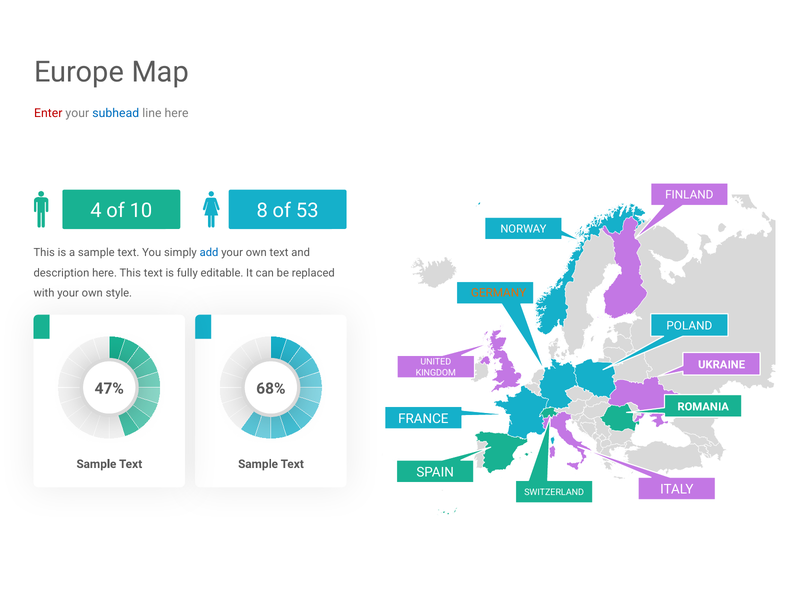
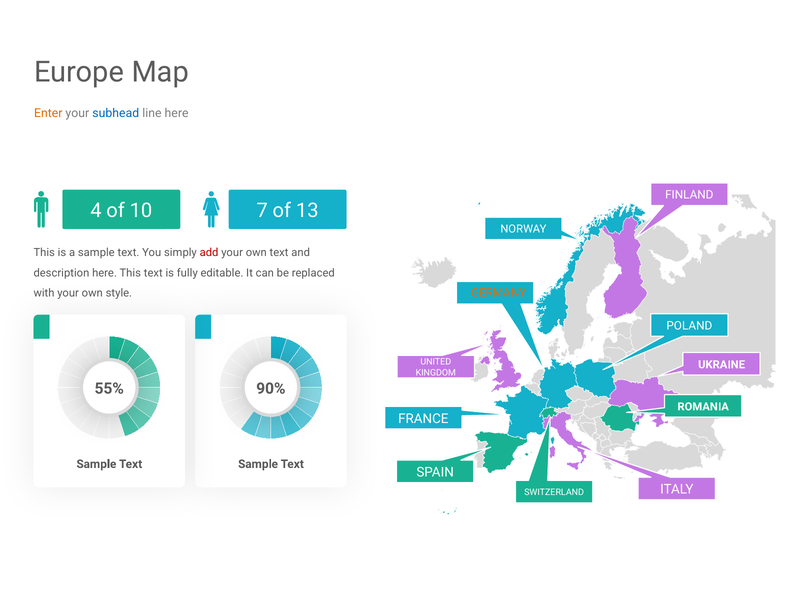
Enter colour: red -> orange
8: 8 -> 7
53: 53 -> 13
add colour: blue -> red
47%: 47% -> 55%
68%: 68% -> 90%
